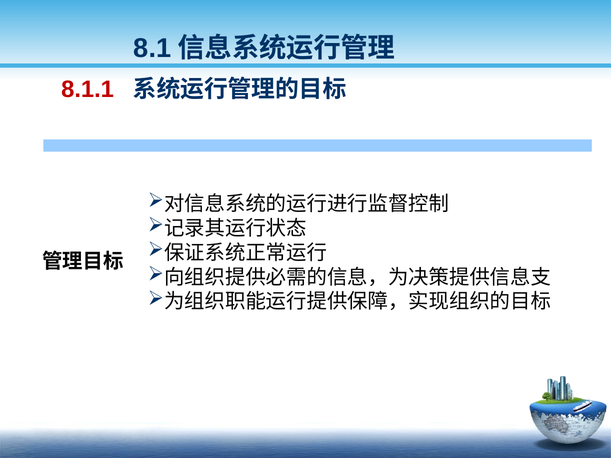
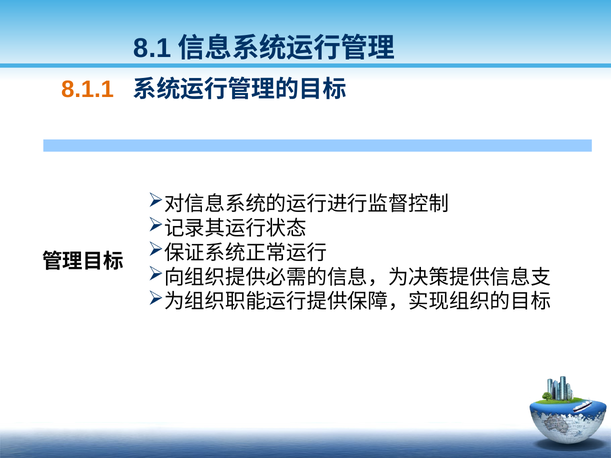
8.1.1 colour: red -> orange
